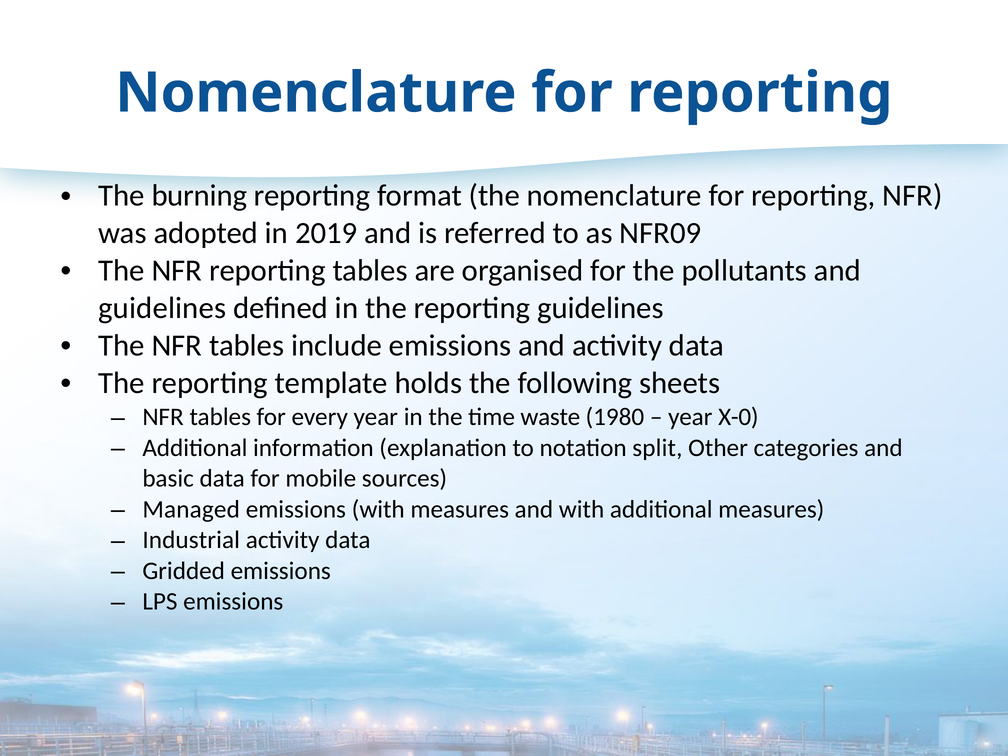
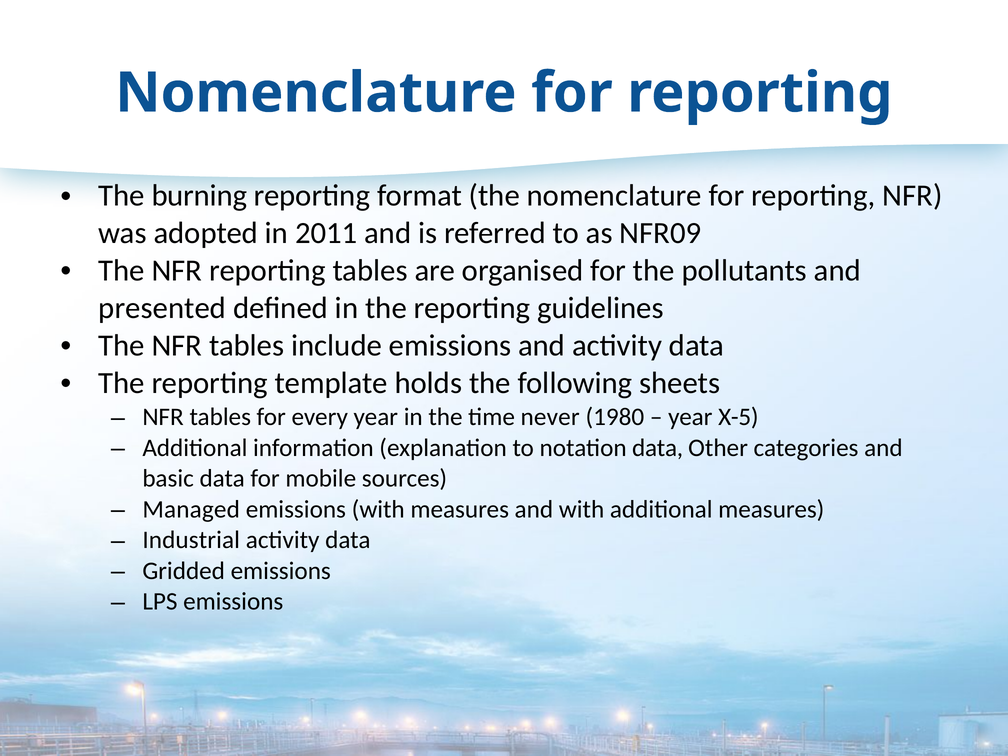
2019: 2019 -> 2011
guidelines at (162, 308): guidelines -> presented
waste: waste -> never
X-0: X-0 -> X-5
notation split: split -> data
